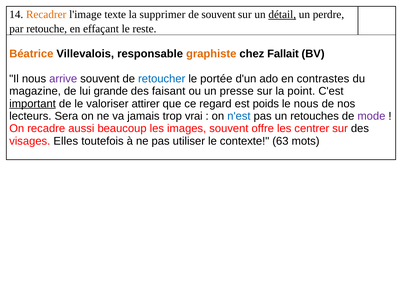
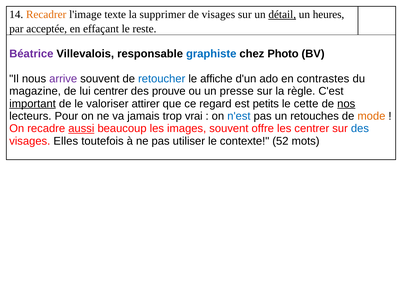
de souvent: souvent -> visages
perdre: perdre -> heures
retouche: retouche -> acceptée
Béatrice colour: orange -> purple
graphiste colour: orange -> blue
Fallait: Fallait -> Photo
portée: portée -> affiche
lui grande: grande -> centrer
faisant: faisant -> prouve
point: point -> règle
poids: poids -> petits
le nous: nous -> cette
nos underline: none -> present
Sera: Sera -> Pour
mode colour: purple -> orange
aussi underline: none -> present
des at (360, 128) colour: black -> blue
63: 63 -> 52
